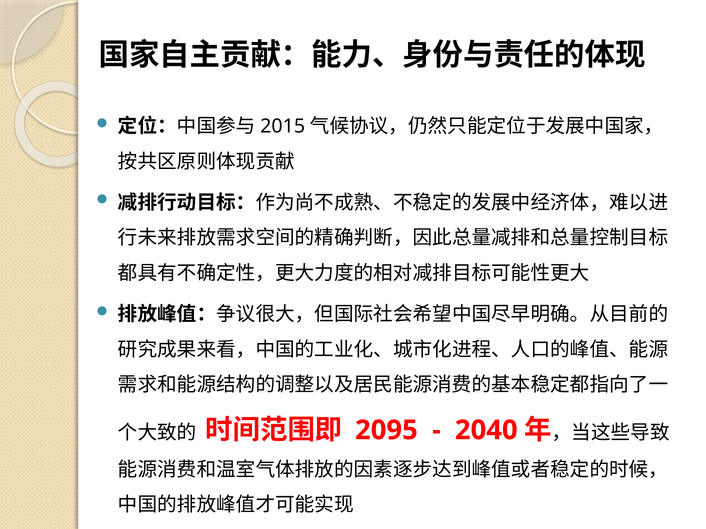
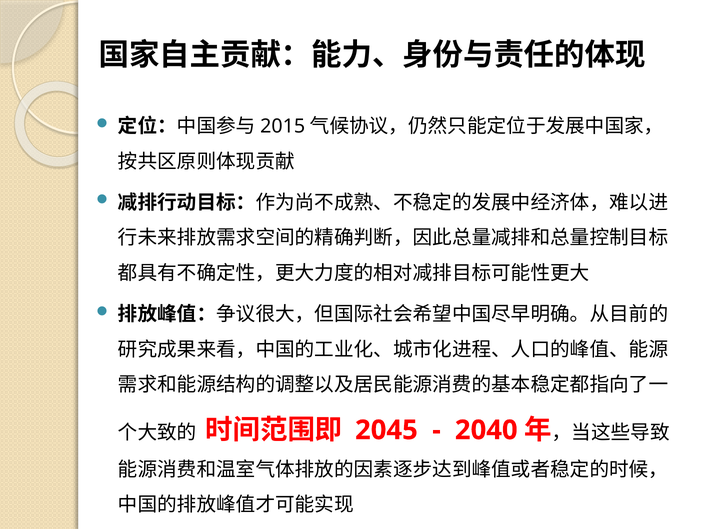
2095: 2095 -> 2045
